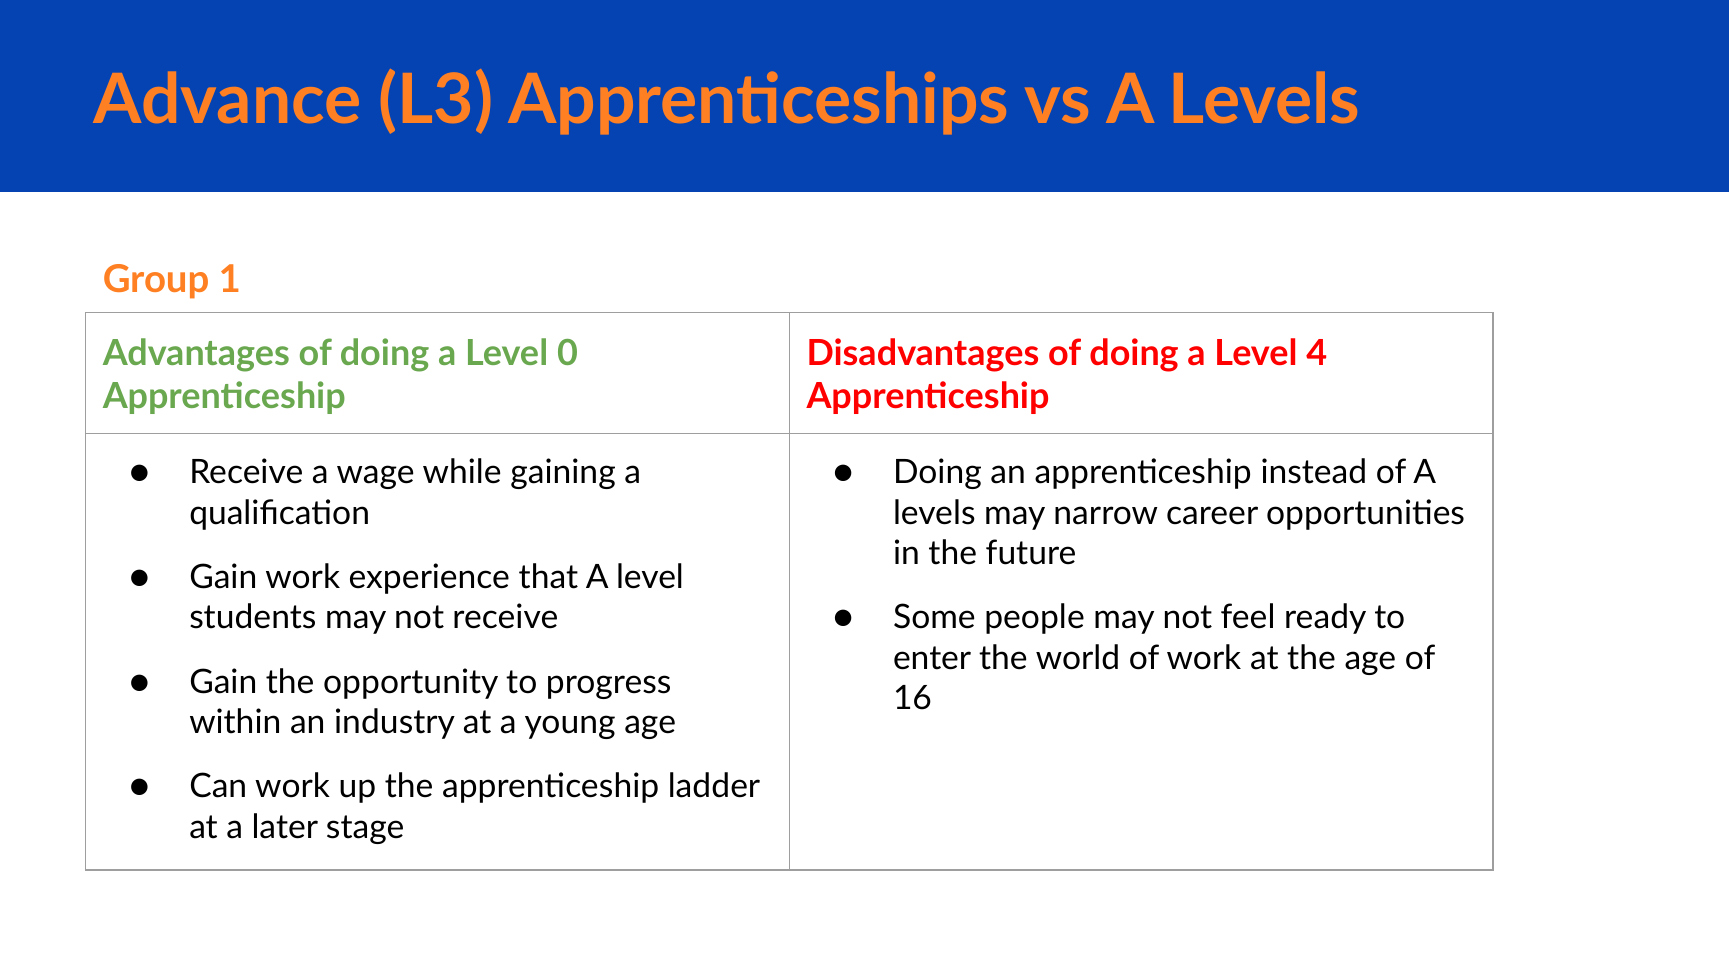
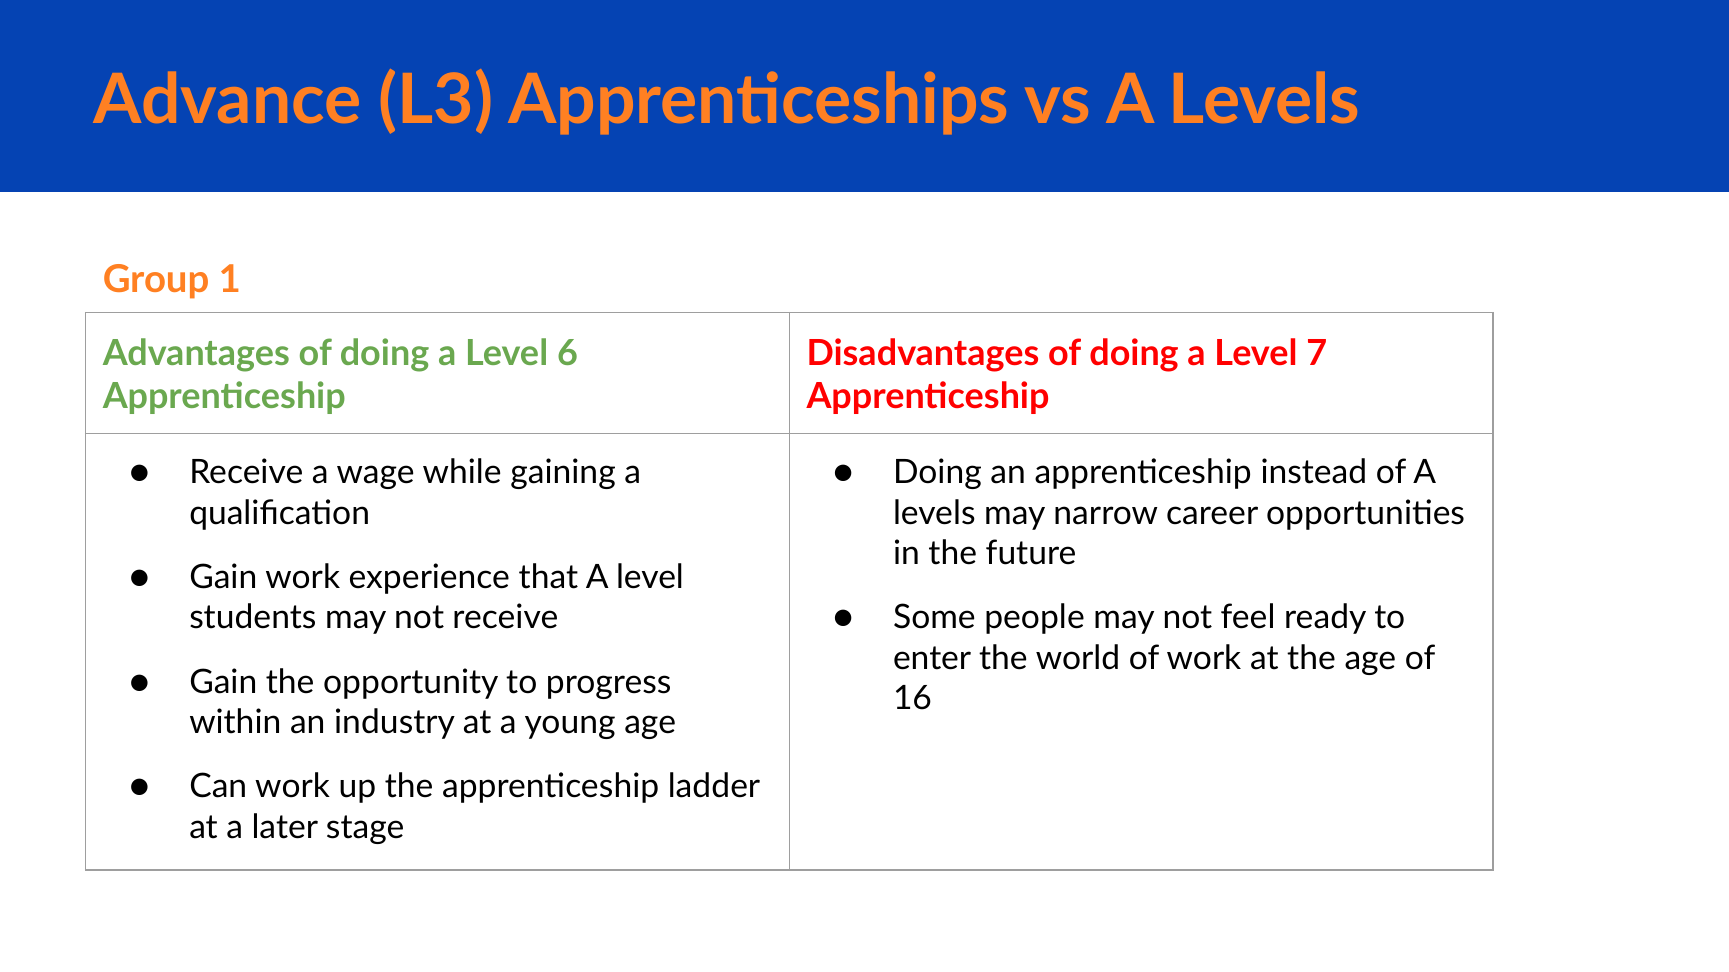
0: 0 -> 6
4: 4 -> 7
